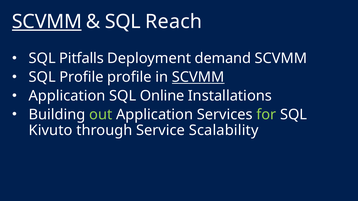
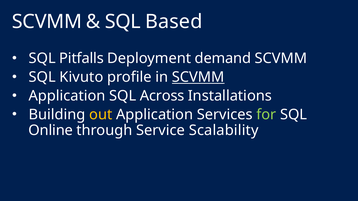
SCVMM at (47, 22) underline: present -> none
Reach: Reach -> Based
SQL Profile: Profile -> Kivuto
Online: Online -> Across
out colour: light green -> yellow
Kivuto: Kivuto -> Online
